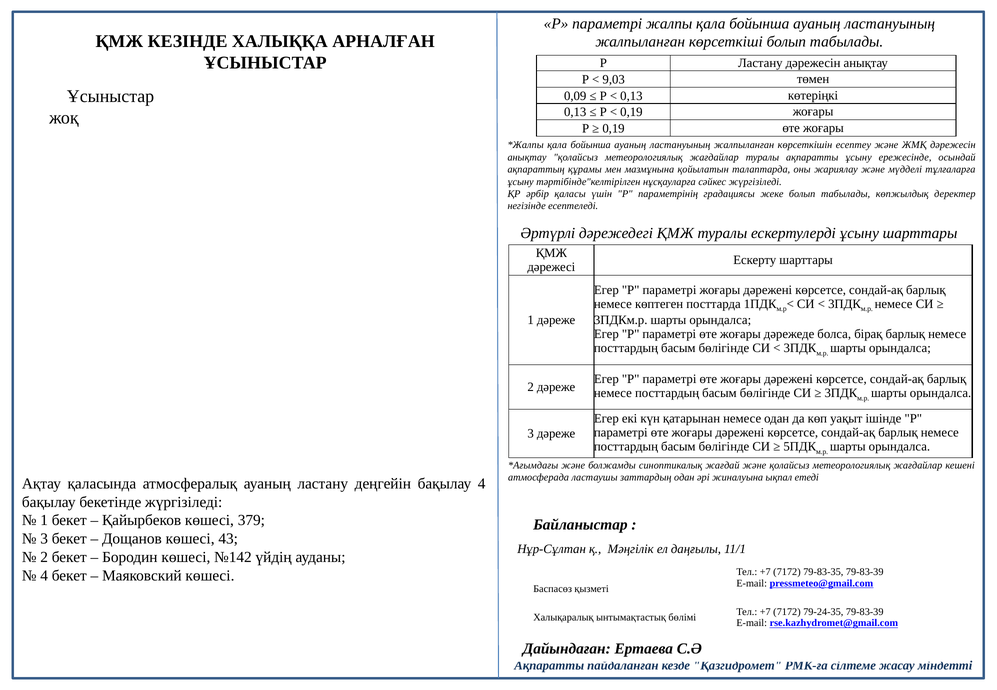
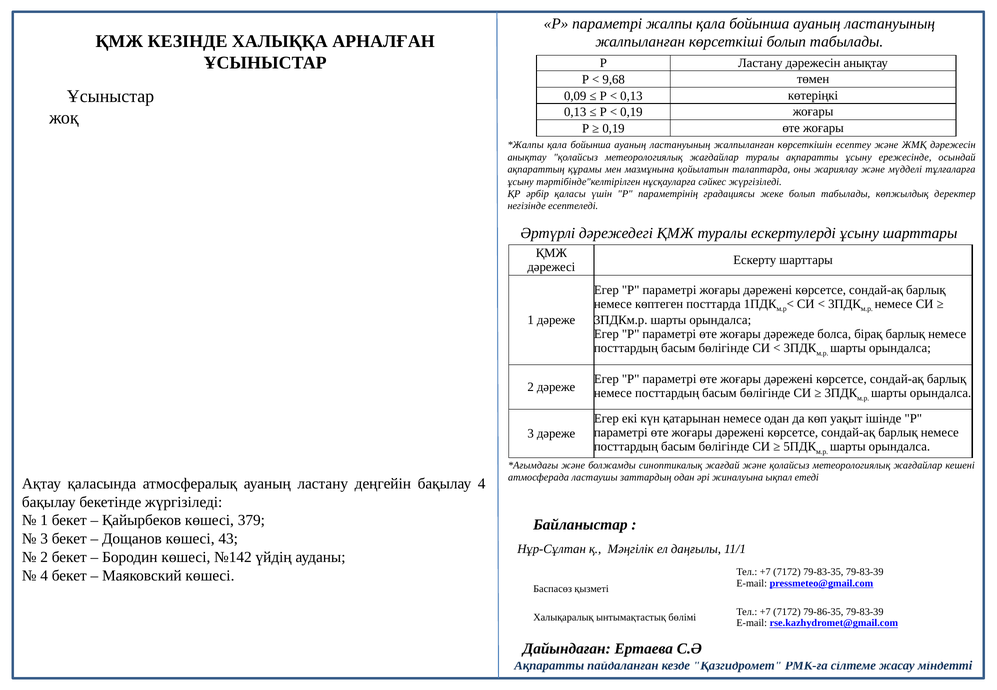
9,03: 9,03 -> 9,68
79-24-35: 79-24-35 -> 79-86-35
